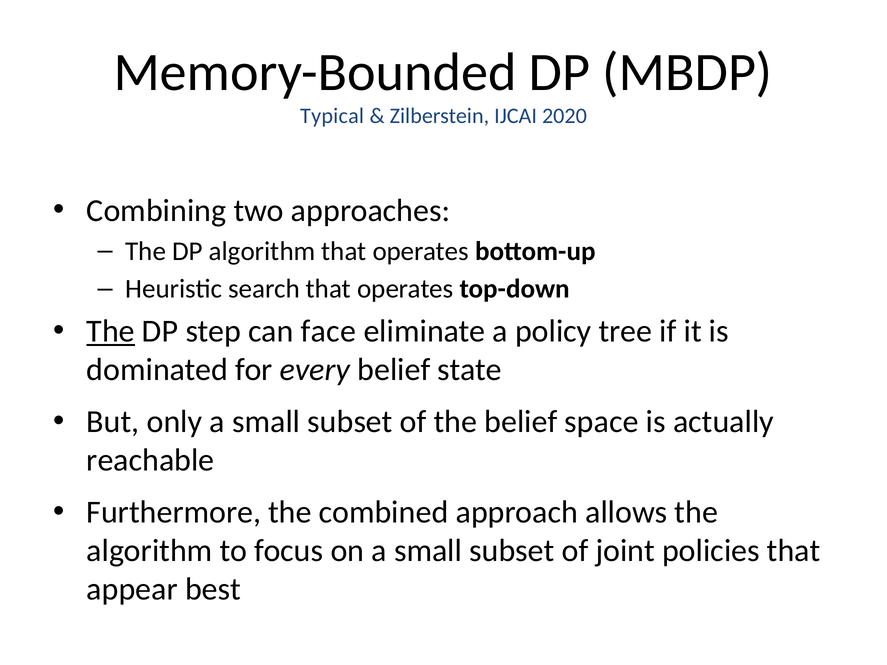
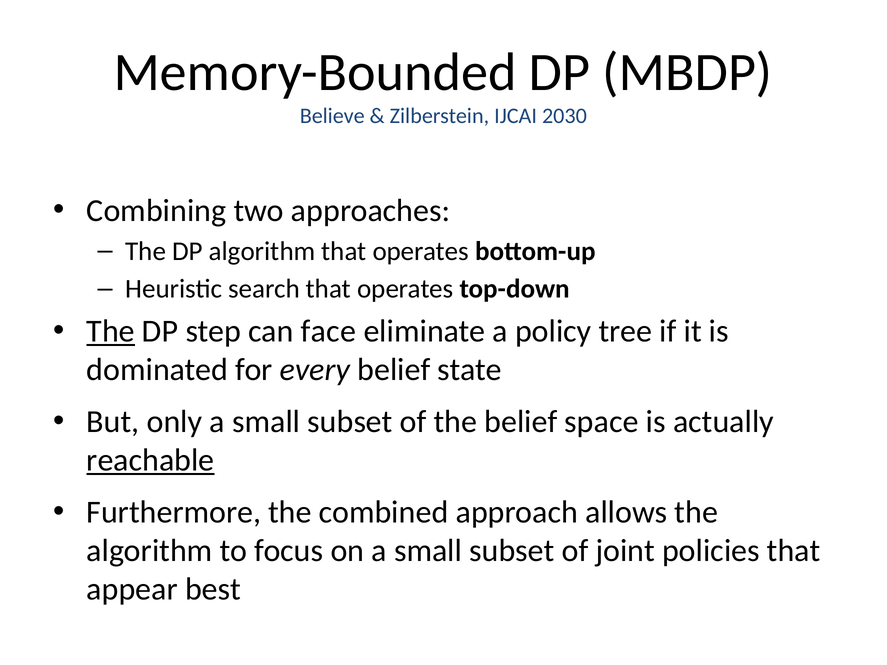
Typical: Typical -> Believe
2020: 2020 -> 2030
reachable underline: none -> present
